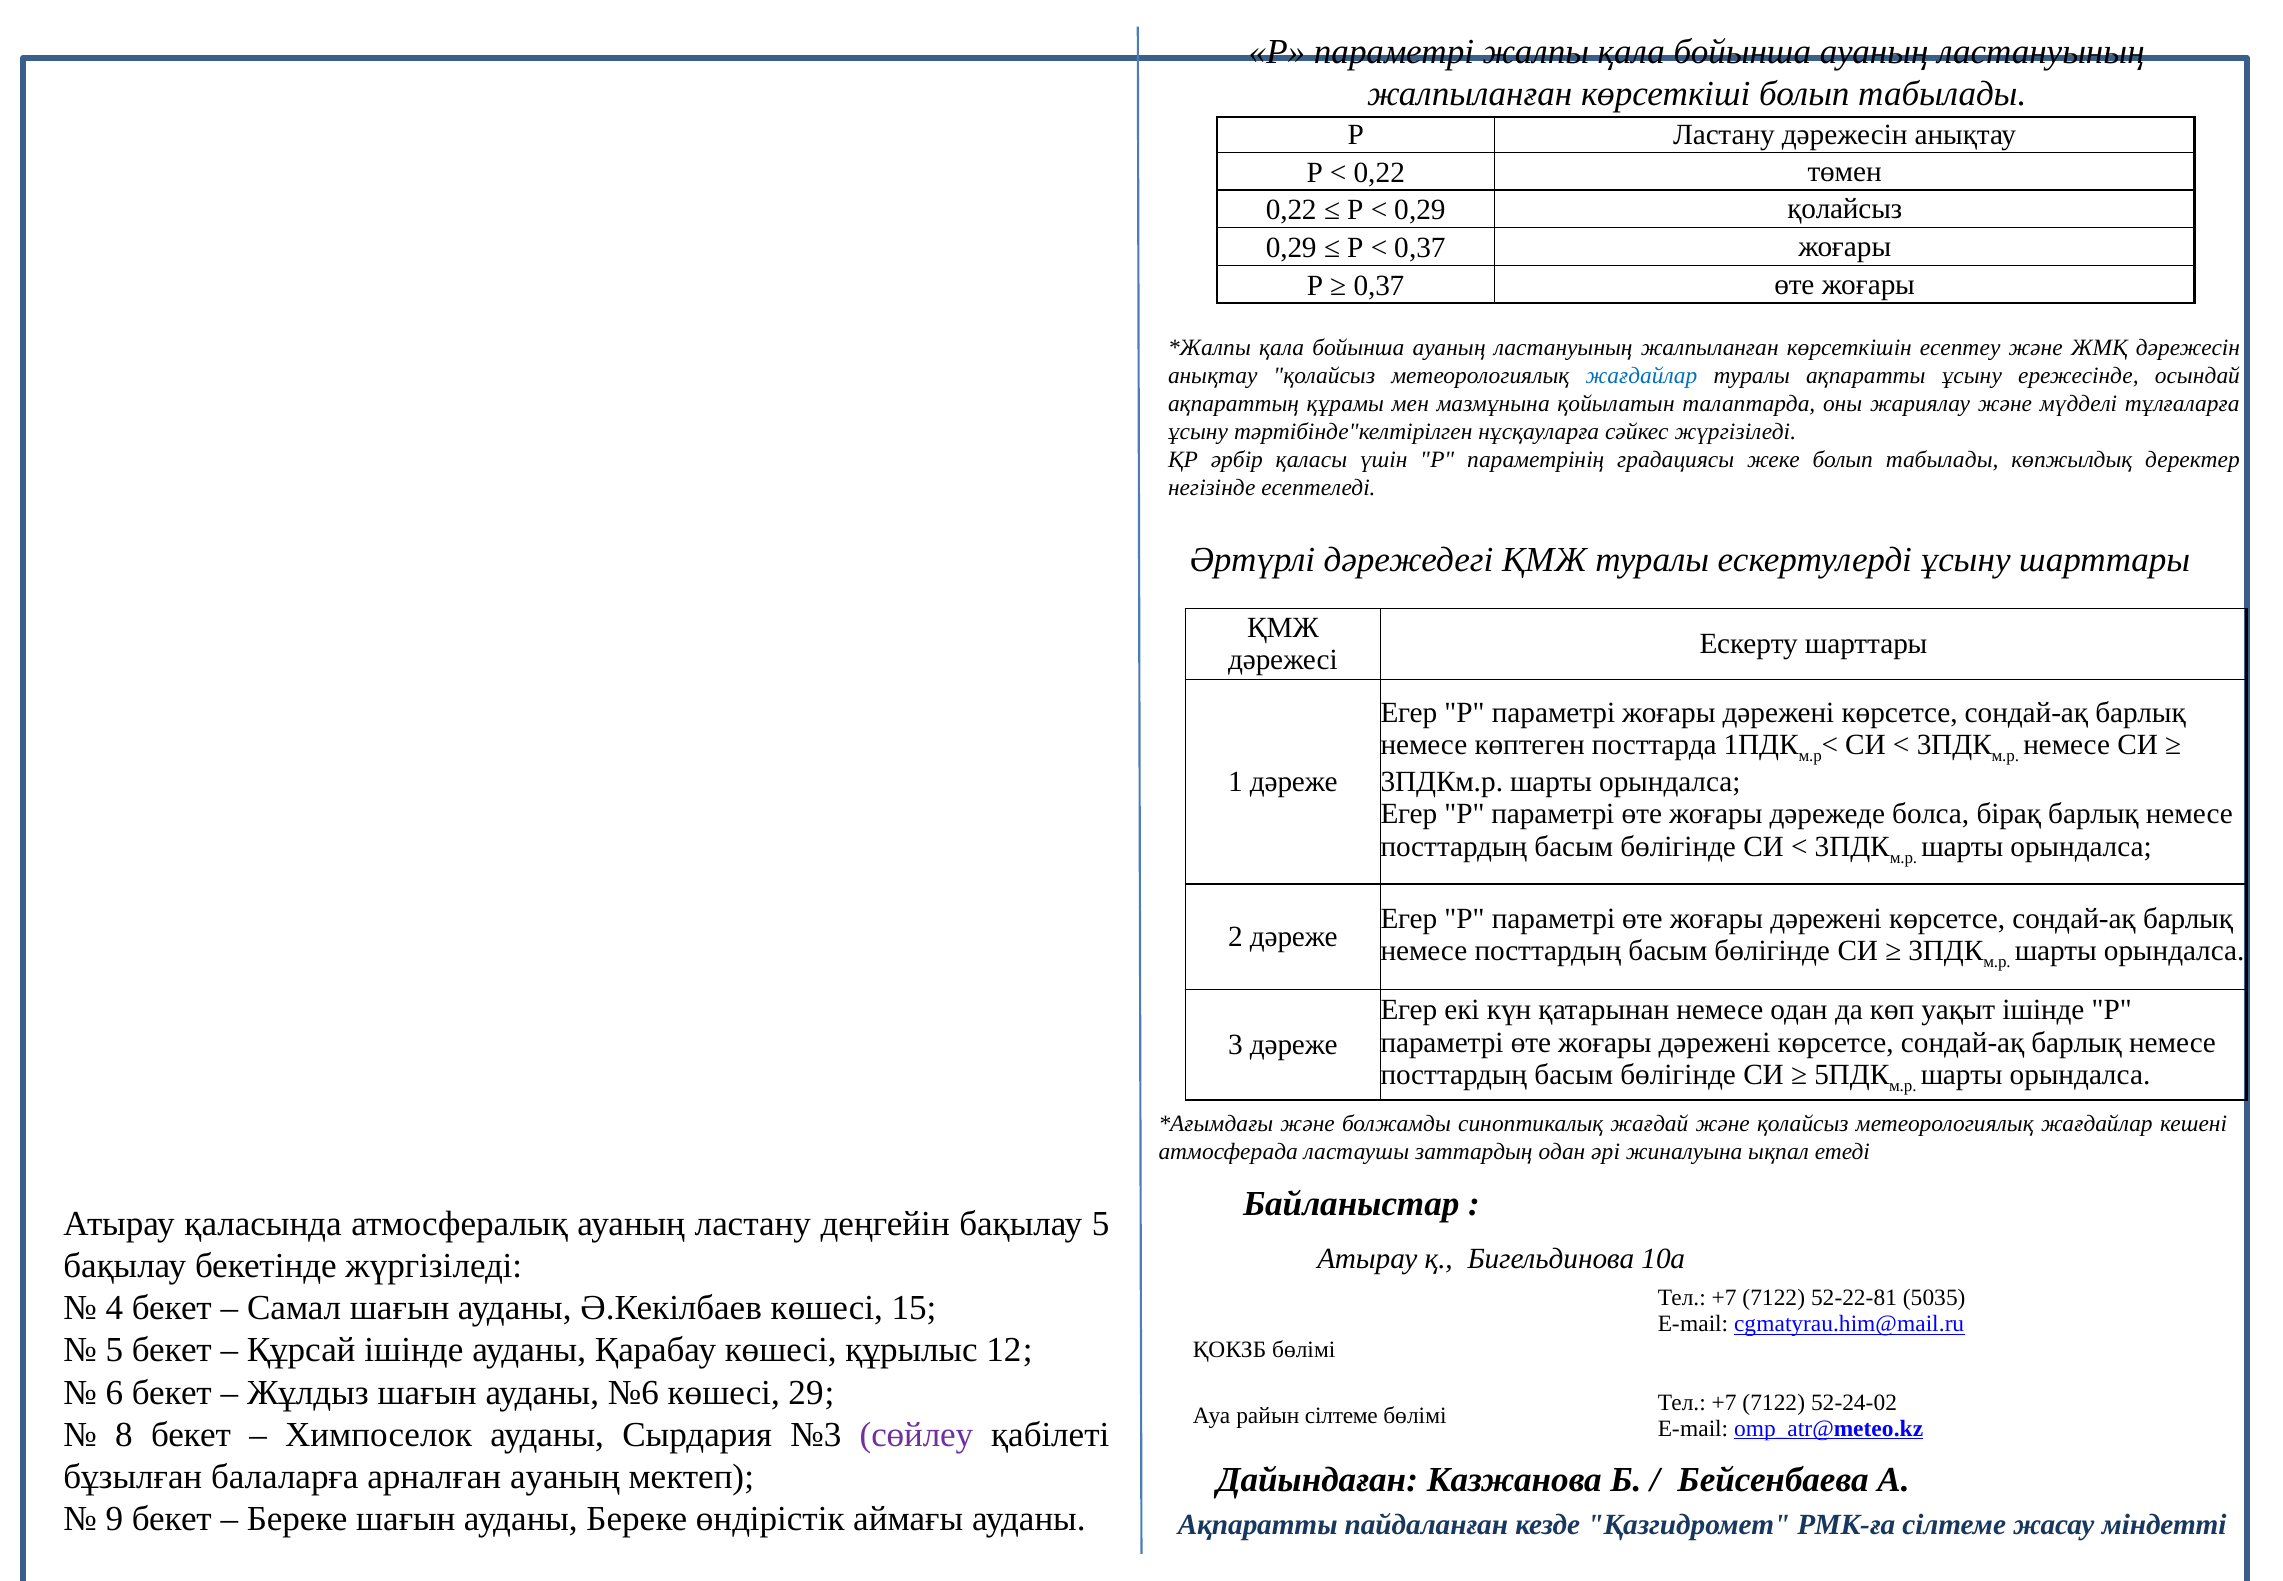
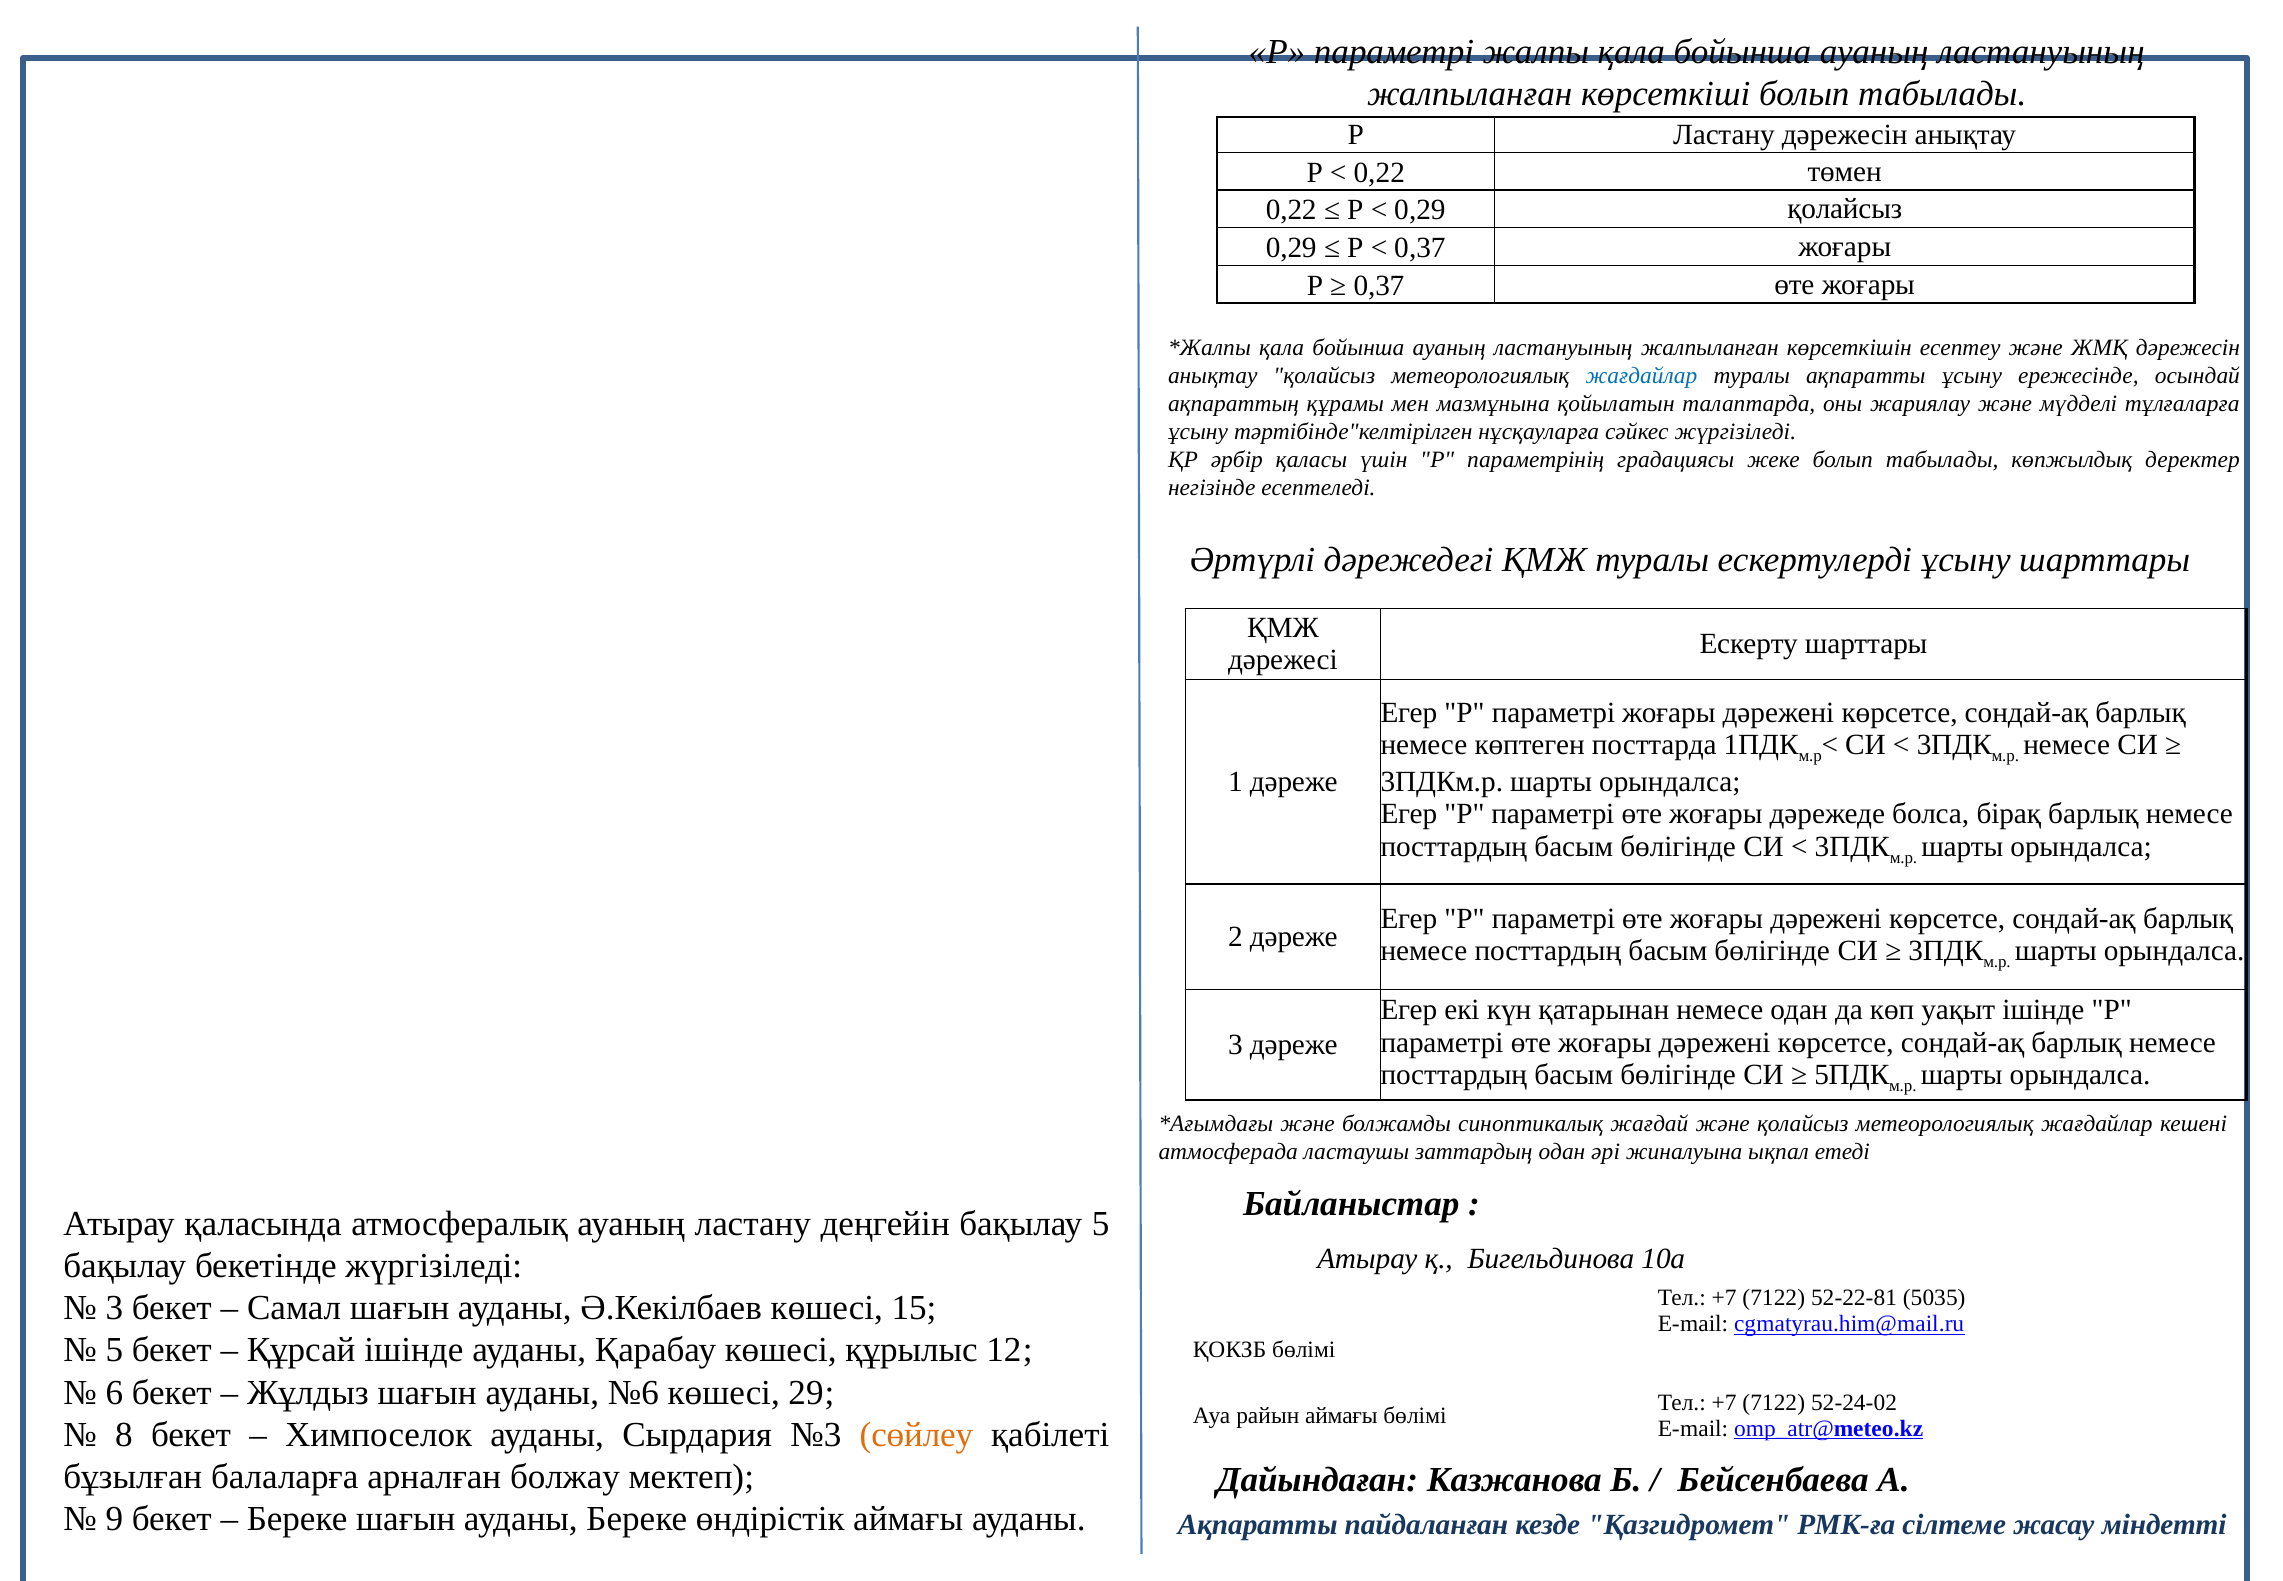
4 at (114, 1308): 4 -> 3
райын сілтеме: сілтеме -> аймағы
сөйлеу colour: purple -> orange
арналған ауаның: ауаның -> болжау
